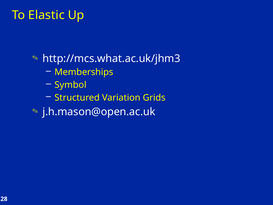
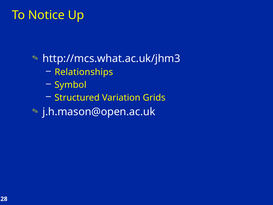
Elastic: Elastic -> Notice
Memberships: Memberships -> Relationships
